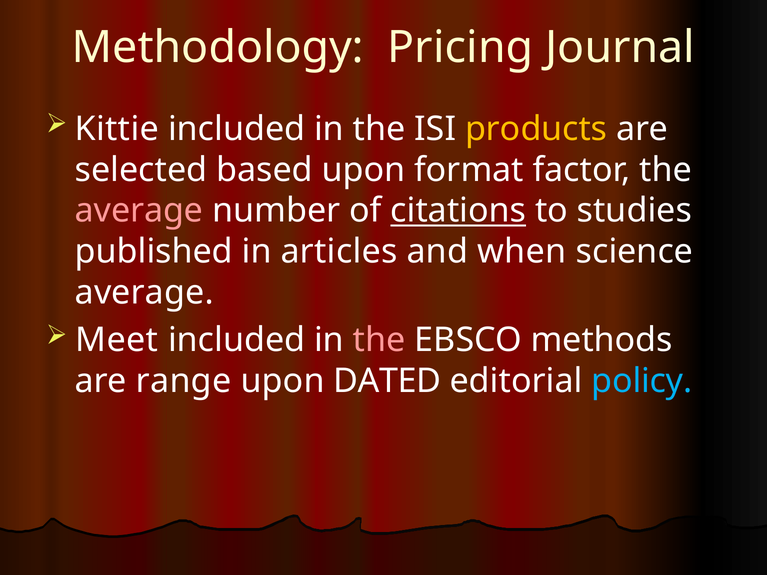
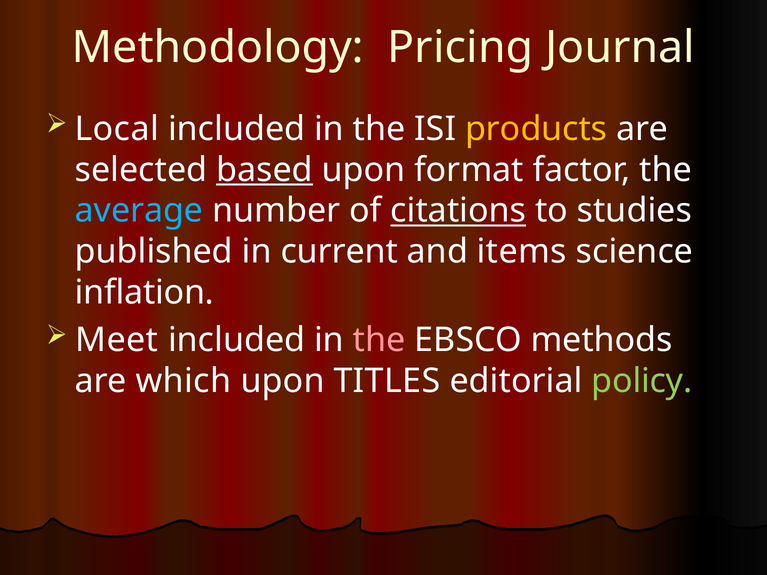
Kittie: Kittie -> Local
based underline: none -> present
average at (139, 211) colour: pink -> light blue
articles: articles -> current
when: when -> items
average at (144, 293): average -> inflation
range: range -> which
DATED: DATED -> TITLES
policy colour: light blue -> light green
